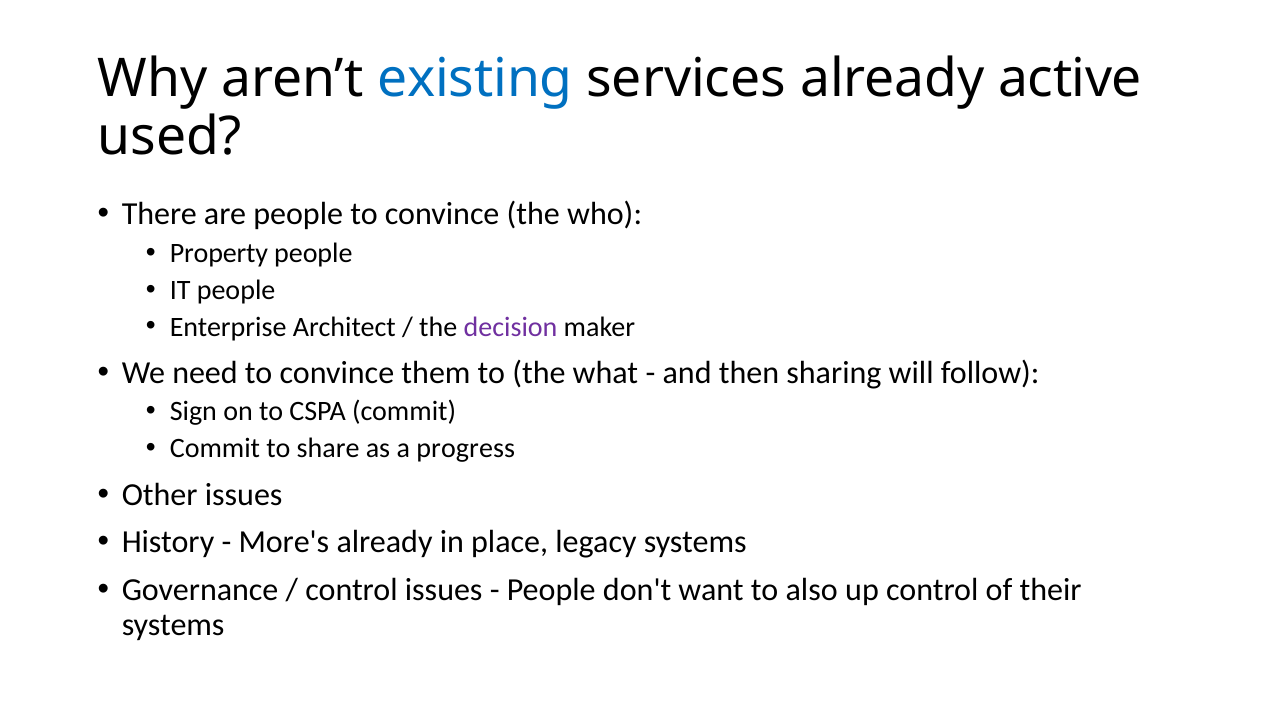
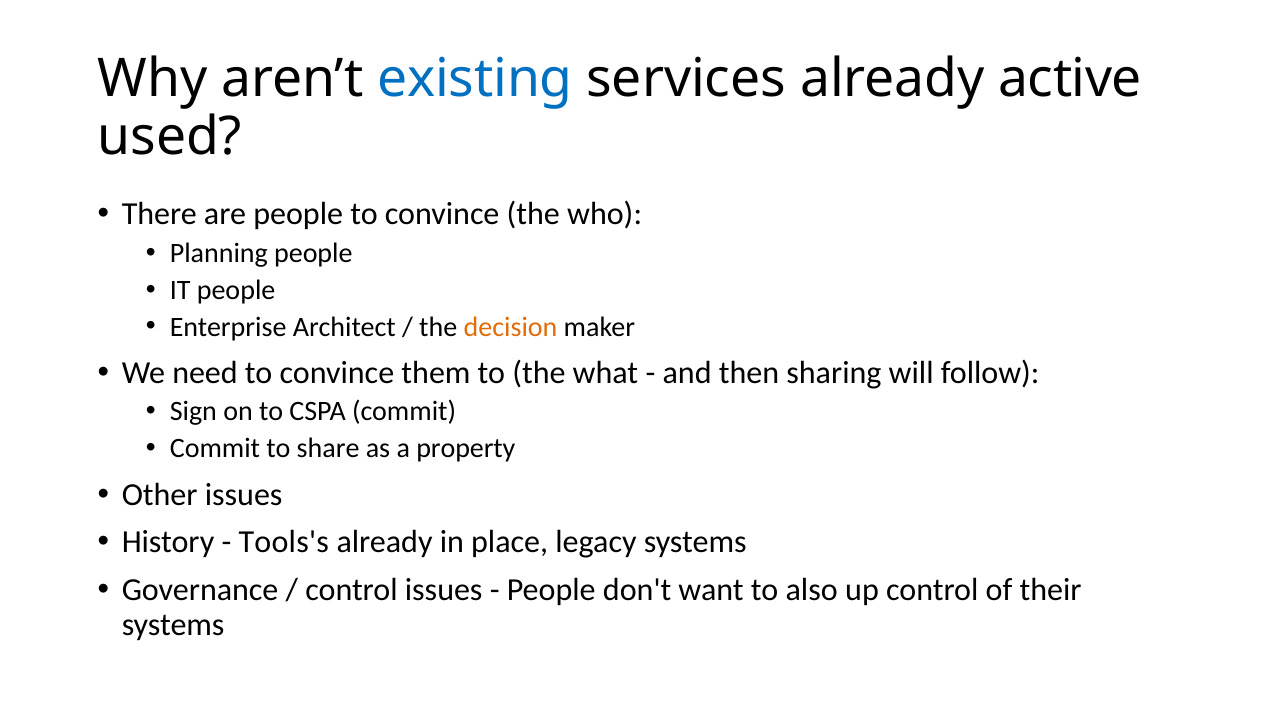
Property: Property -> Planning
decision colour: purple -> orange
progress: progress -> property
More's: More's -> Tools's
